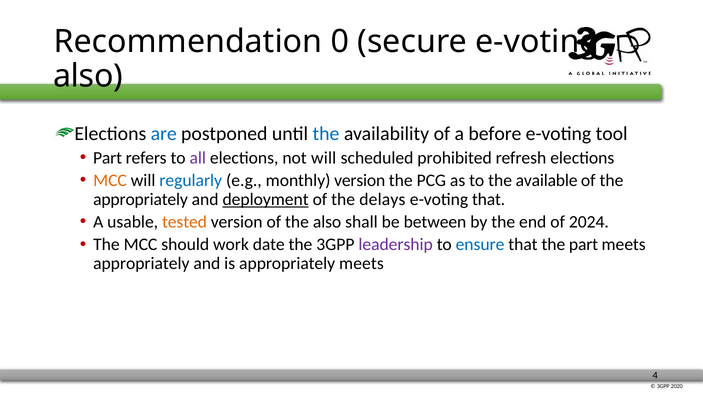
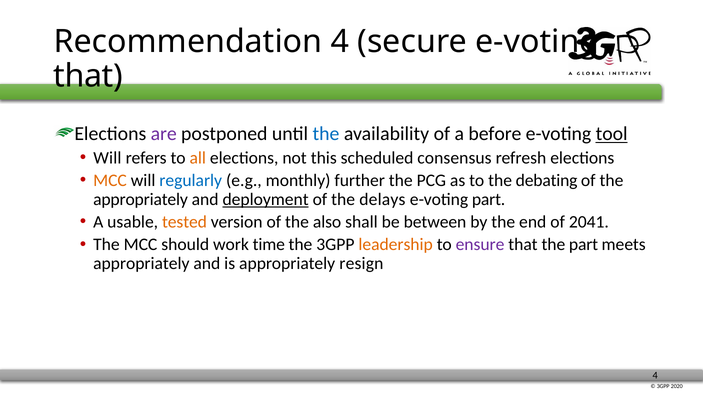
Recommendation 0: 0 -> 4
also at (88, 76): also -> that
are colour: blue -> purple
tool underline: none -> present
Part at (108, 158): Part -> Will
all colour: purple -> orange
not will: will -> this
prohibited: prohibited -> consensus
monthly version: version -> further
available: available -> debating
e-voting that: that -> part
2024: 2024 -> 2041
date: date -> time
leadership colour: purple -> orange
ensure colour: blue -> purple
appropriately meets: meets -> resign
